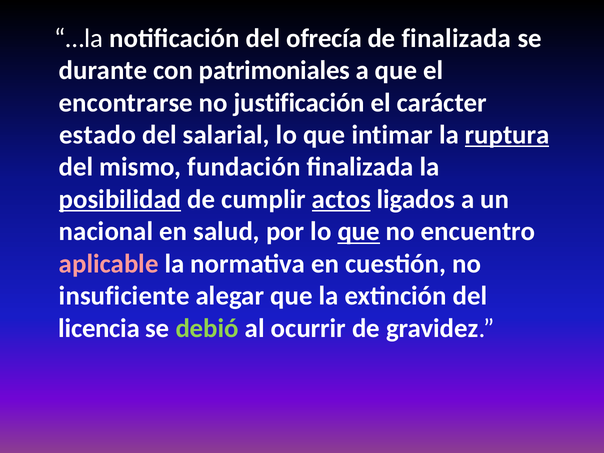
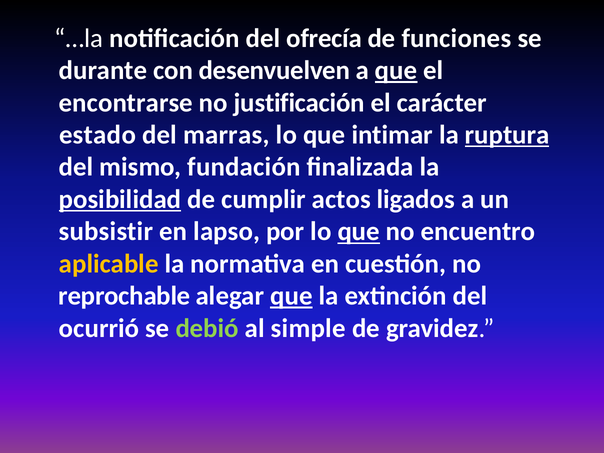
de finalizada: finalizada -> funciones
patrimoniales: patrimoniales -> desenvuelven
que at (396, 70) underline: none -> present
salarial: salarial -> marras
actos underline: present -> none
nacional: nacional -> subsistir
salud: salud -> lapso
aplicable colour: pink -> yellow
insuficiente: insuficiente -> reprochable
que at (291, 296) underline: none -> present
licencia: licencia -> ocurrió
ocurrir: ocurrir -> simple
